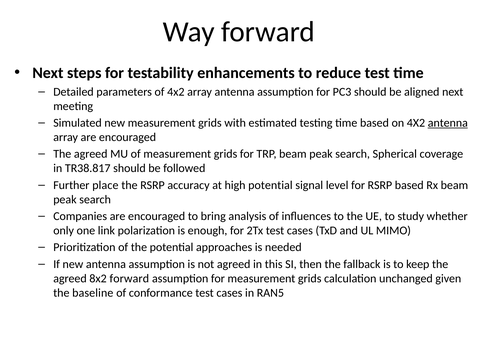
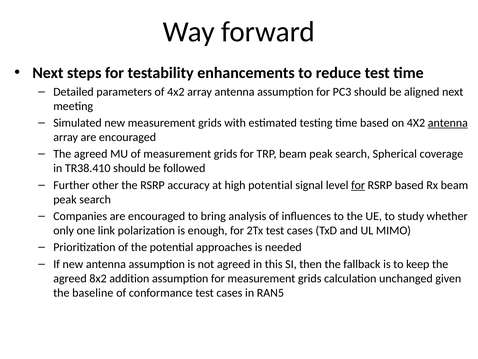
TR38.817: TR38.817 -> TR38.410
place: place -> other
for at (358, 185) underline: none -> present
8x2 forward: forward -> addition
